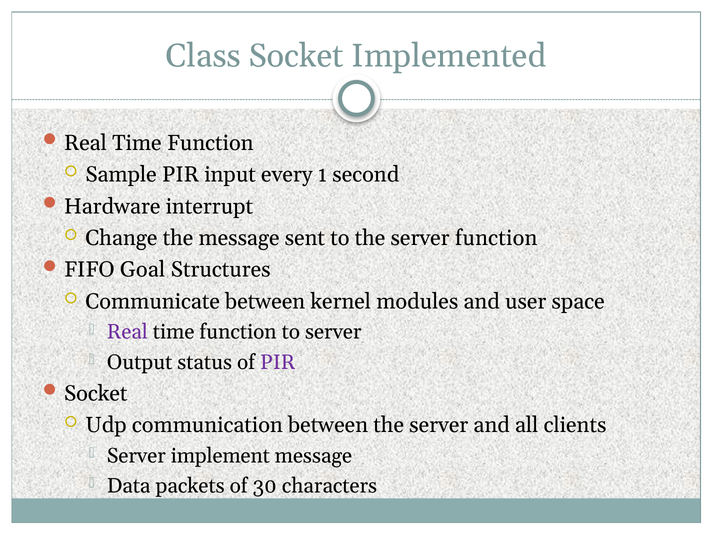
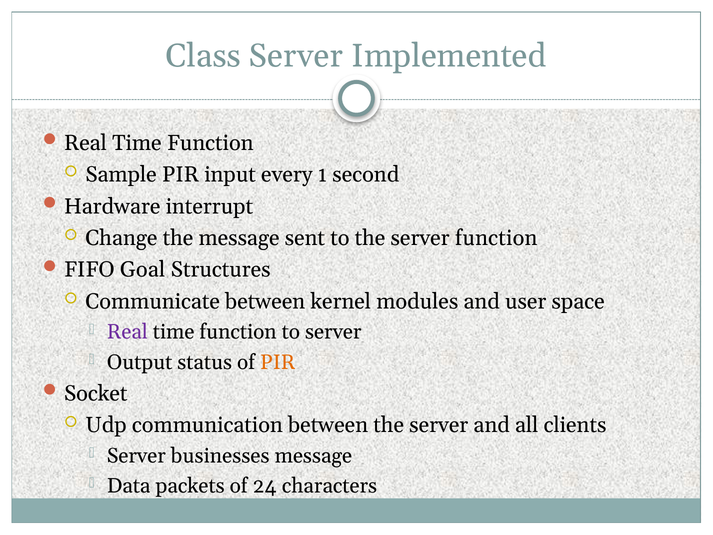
Class Socket: Socket -> Server
PIR at (278, 362) colour: purple -> orange
implement: implement -> businesses
30: 30 -> 24
